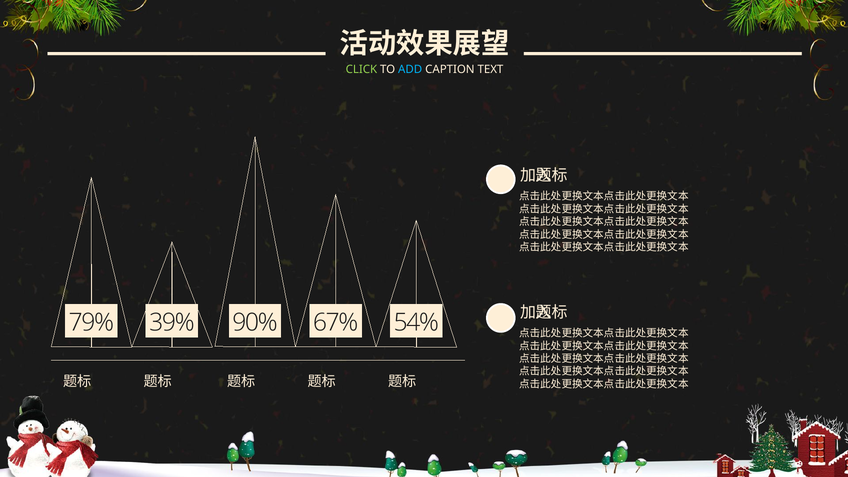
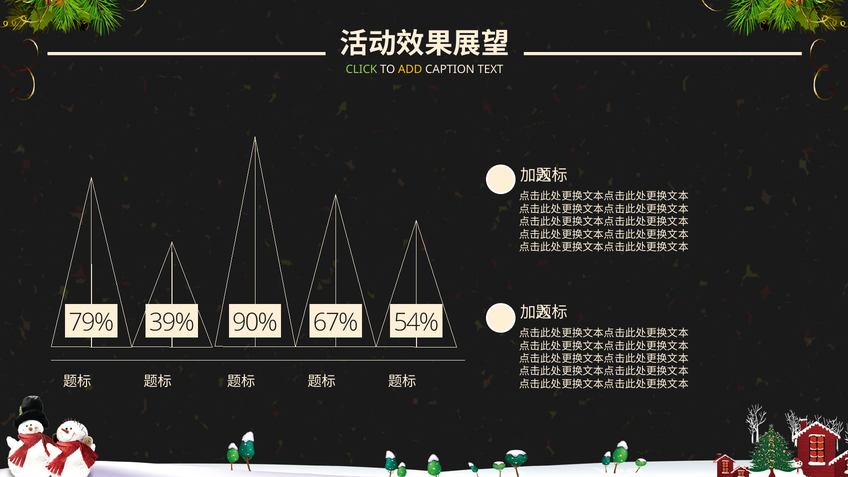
ADD colour: light blue -> yellow
